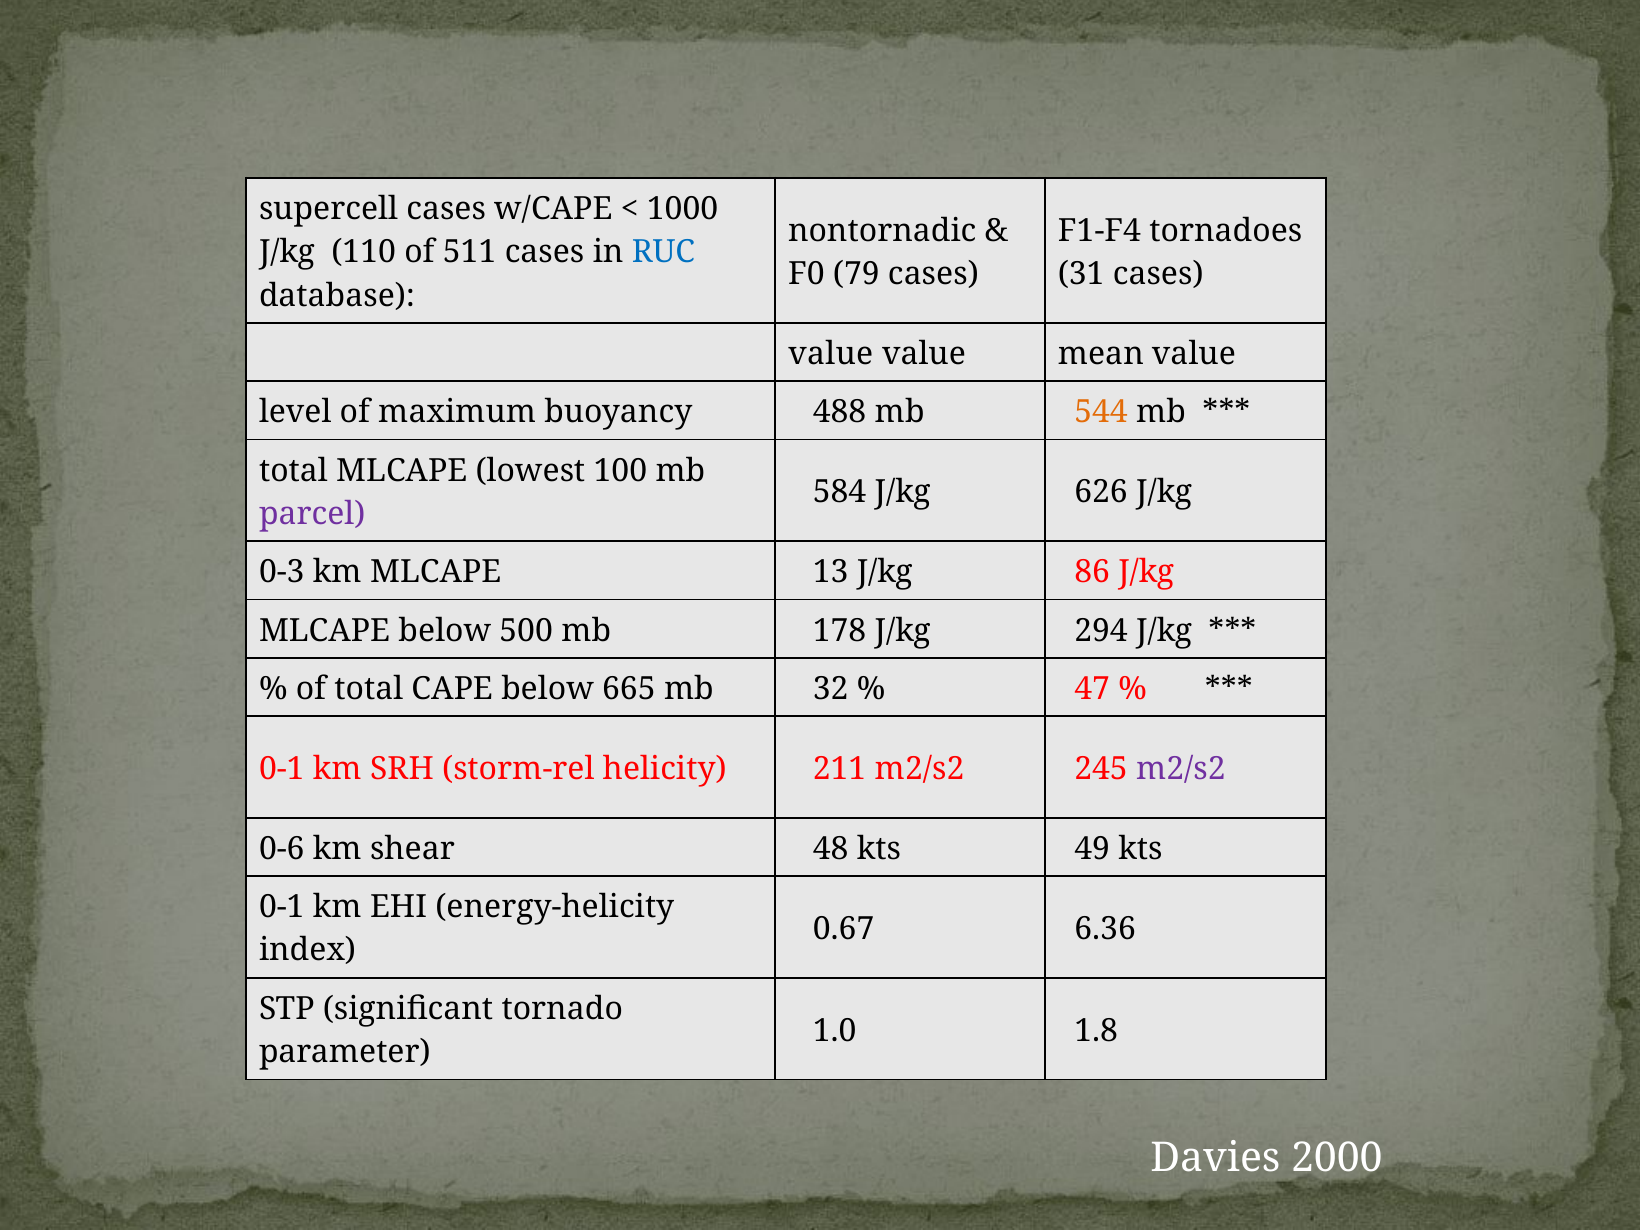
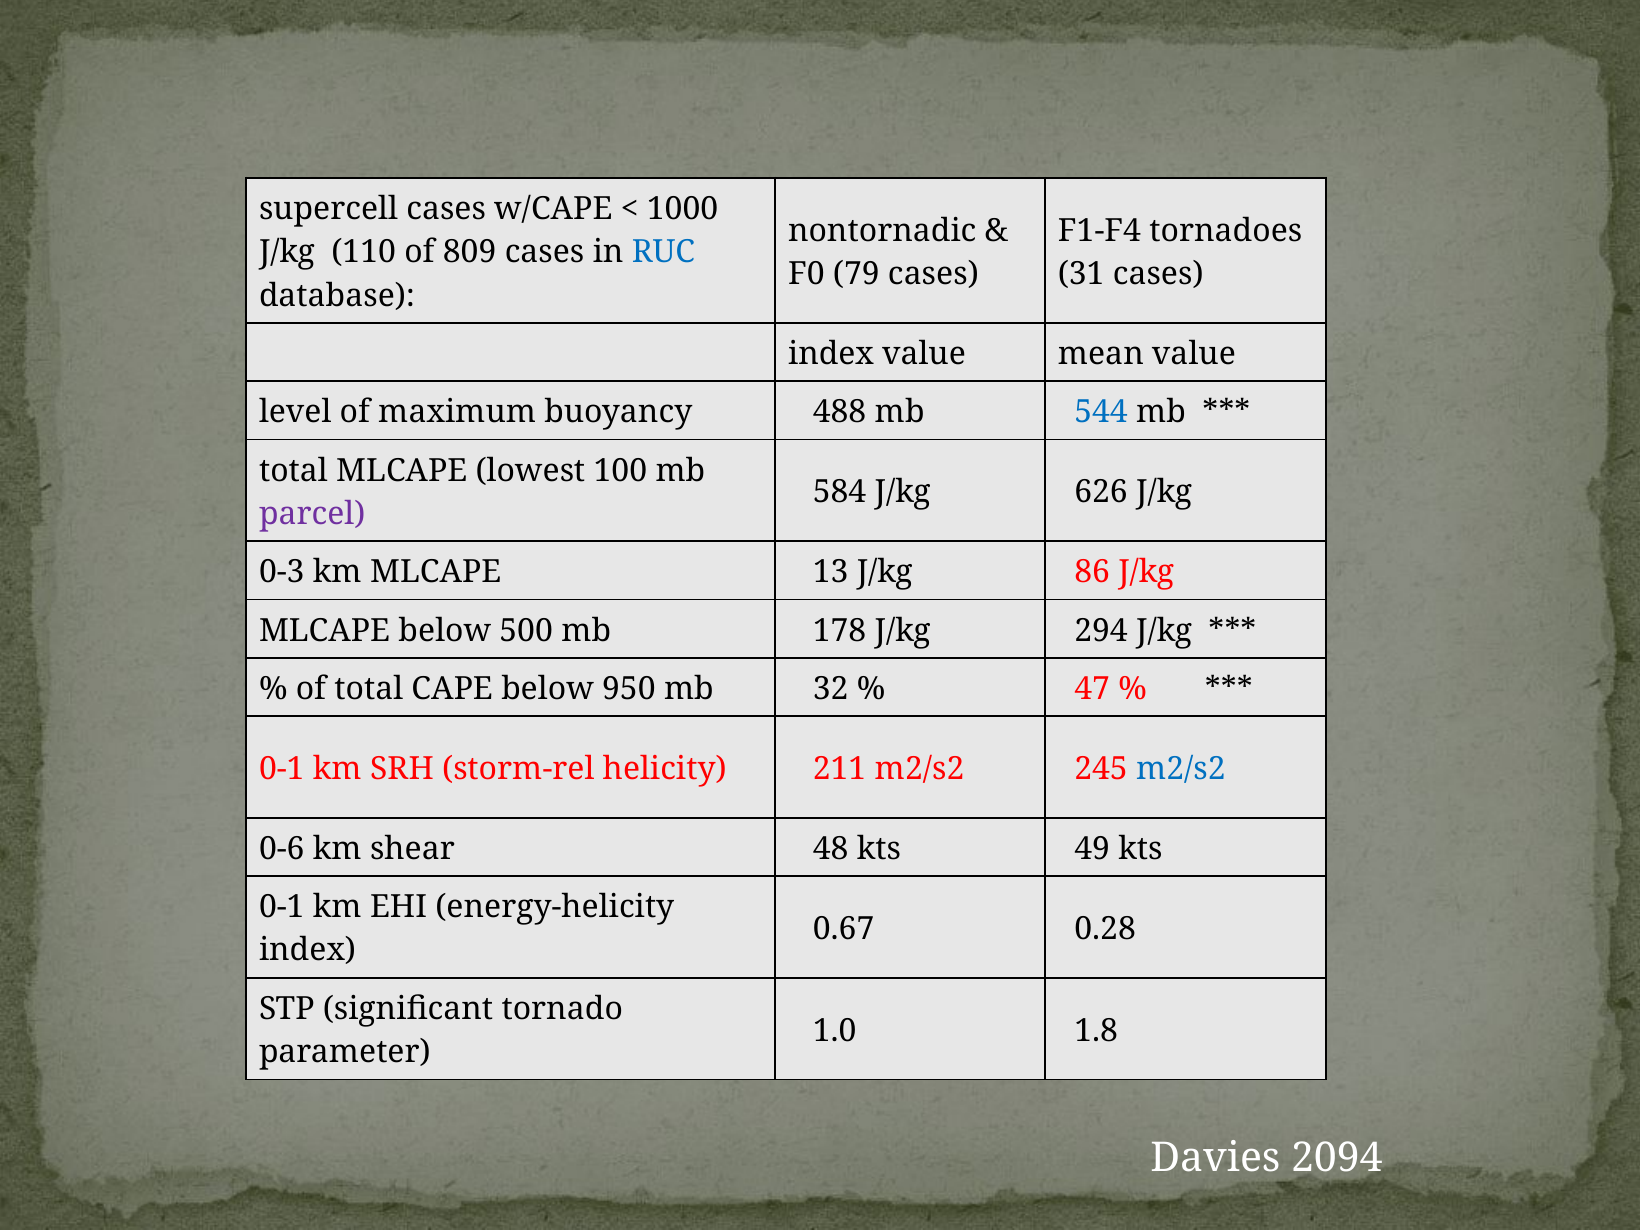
511: 511 -> 809
value at (831, 354): value -> index
544 colour: orange -> blue
665: 665 -> 950
m2/s2 at (1181, 769) colour: purple -> blue
6.36: 6.36 -> 0.28
2000: 2000 -> 2094
